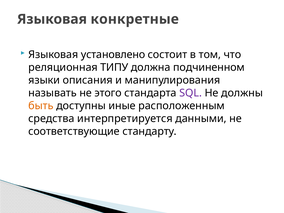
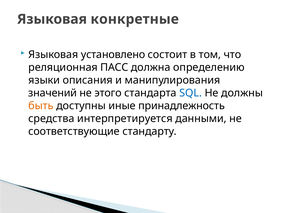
ТИПУ: ТИПУ -> ПАСС
подчиненном: подчиненном -> определению
называть: называть -> значений
SQL colour: purple -> blue
расположенным: расположенным -> принадлежность
